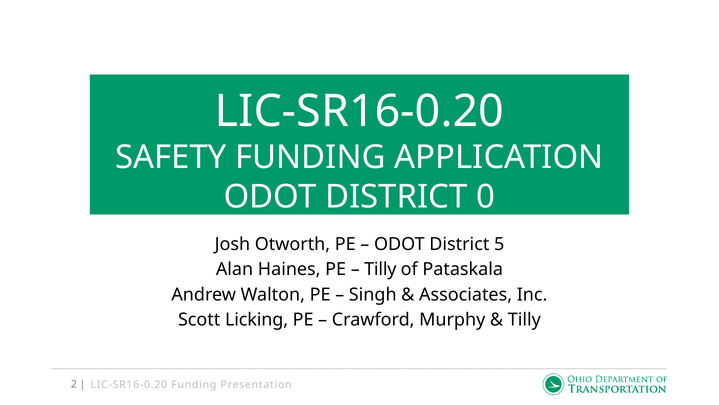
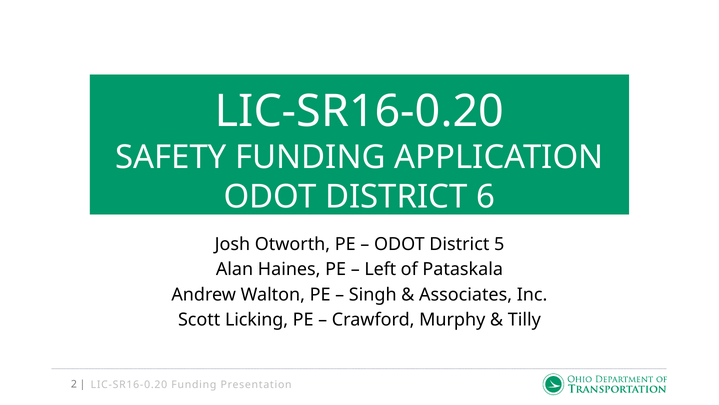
0: 0 -> 6
Tilly at (380, 269): Tilly -> Left
